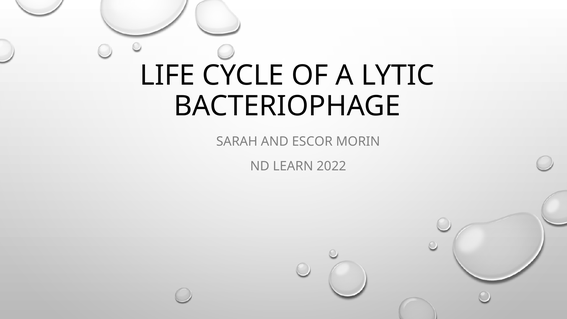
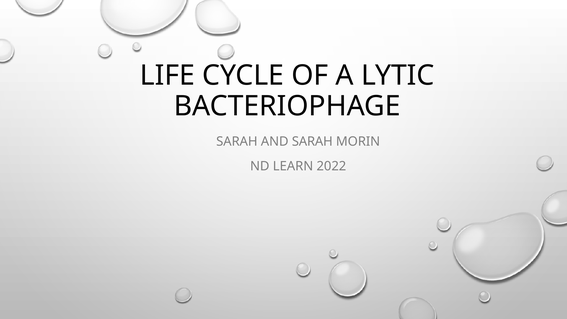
AND ESCOR: ESCOR -> SARAH
